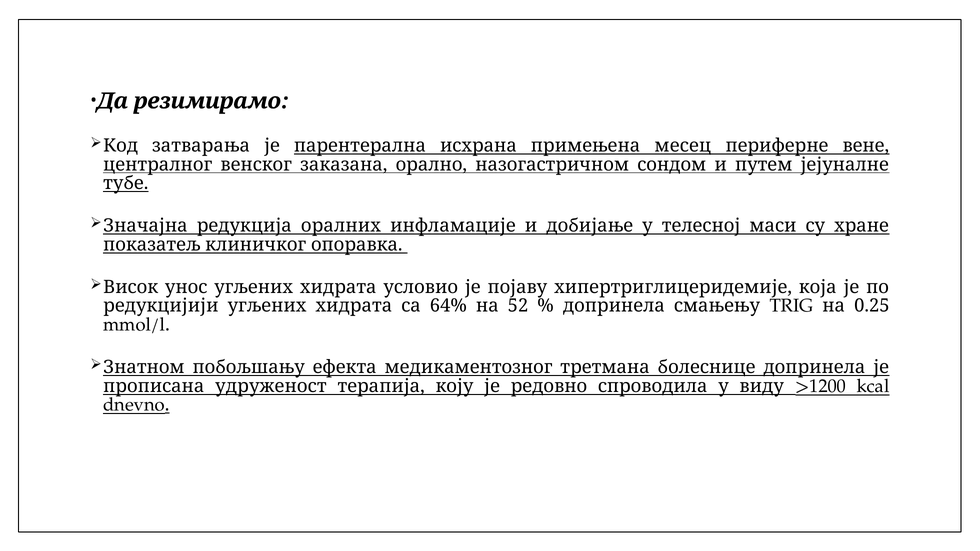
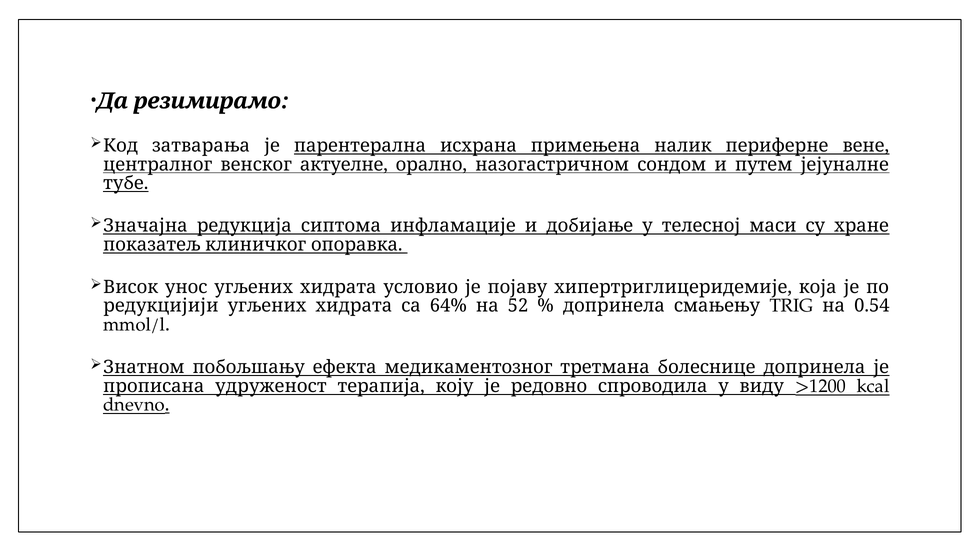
месец: месец -> налик
заказана: заказана -> актуелне
оралних: оралних -> сиптома
0.25: 0.25 -> 0.54
